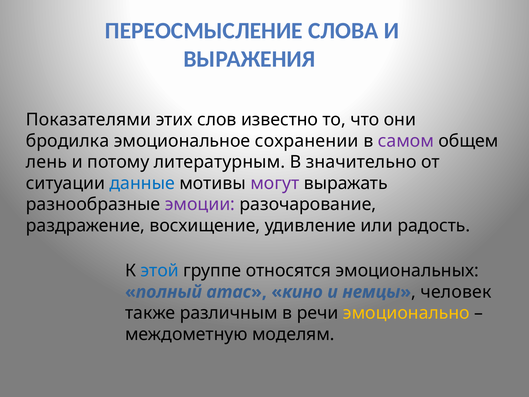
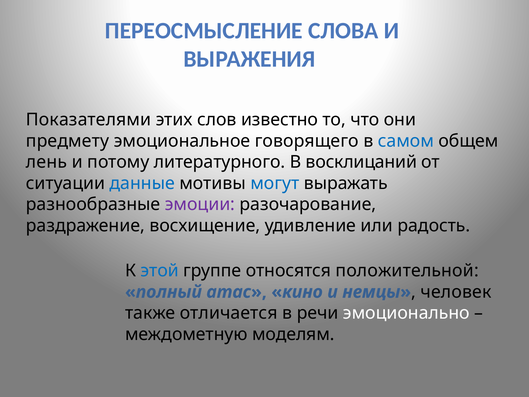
бродилка: бродилка -> предмету
сохранении: сохранении -> говорящего
самом colour: purple -> blue
литературным: литературным -> литературного
значительно: значительно -> восклицаний
могут colour: purple -> blue
эмоциональных: эмоциональных -> положительной
различным: различным -> отличается
эмоционально colour: yellow -> white
